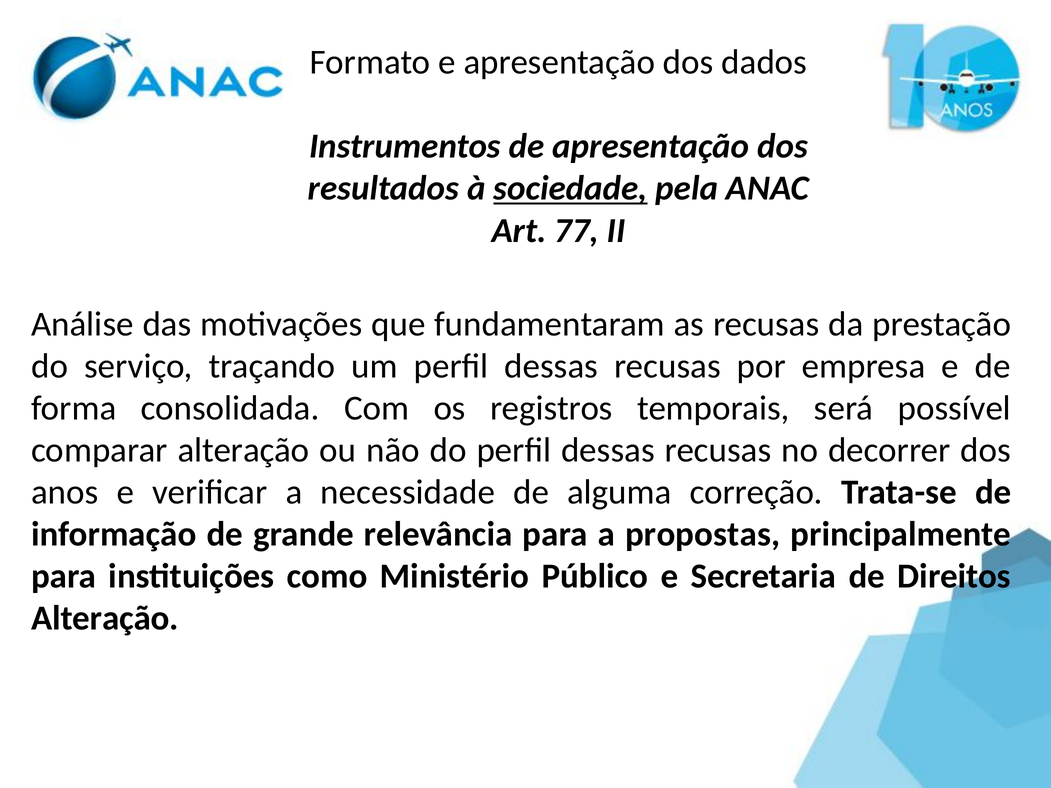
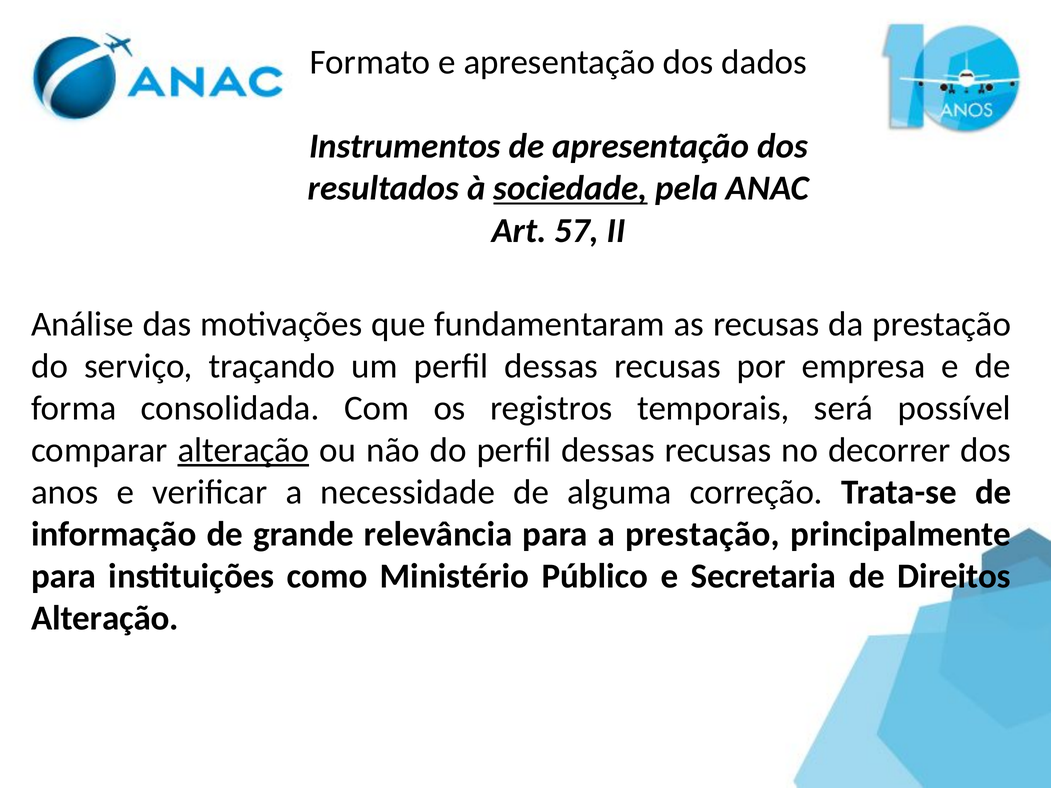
77: 77 -> 57
alteração at (244, 450) underline: none -> present
a propostas: propostas -> prestação
